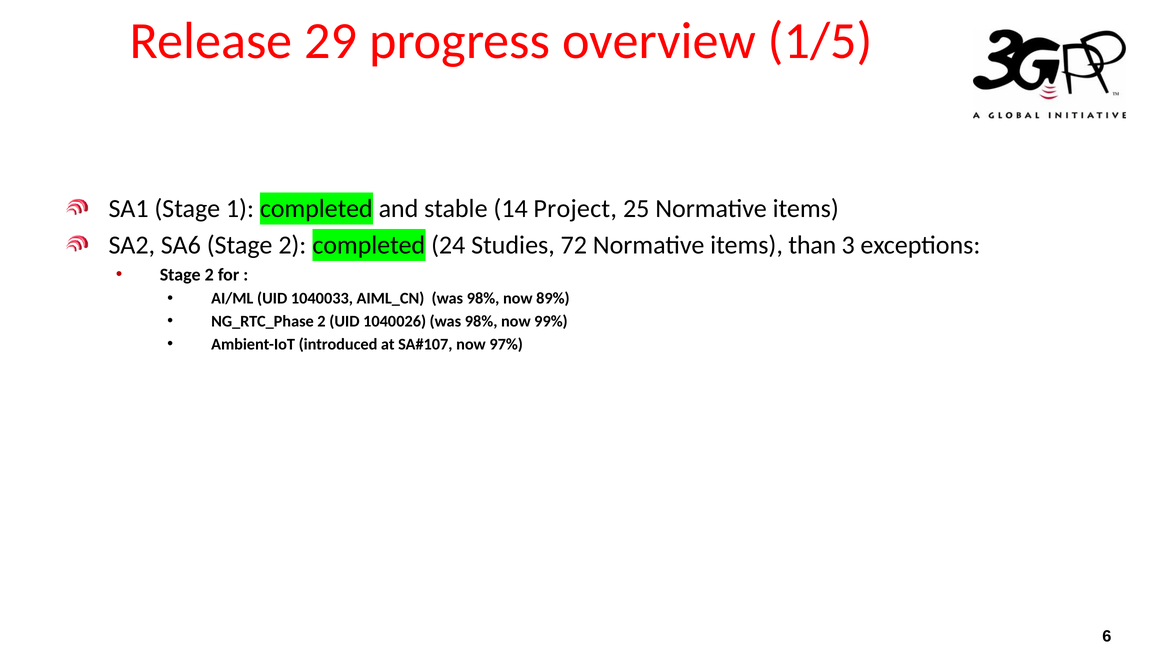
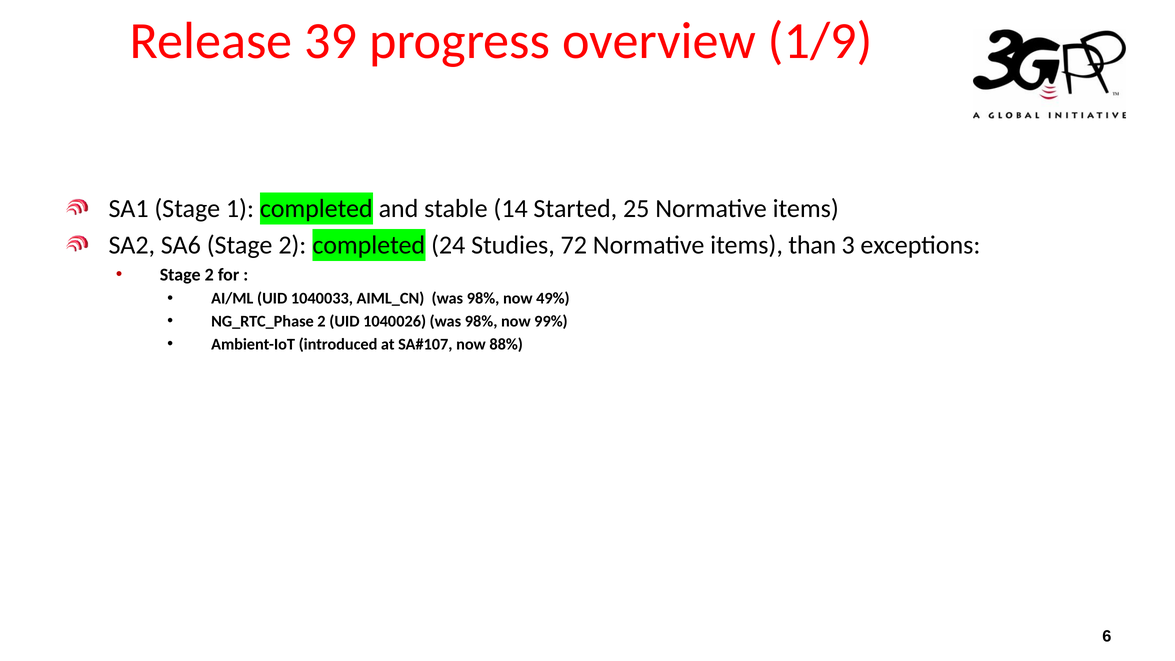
29: 29 -> 39
1/5: 1/5 -> 1/9
Project: Project -> Started
89%: 89% -> 49%
97%: 97% -> 88%
